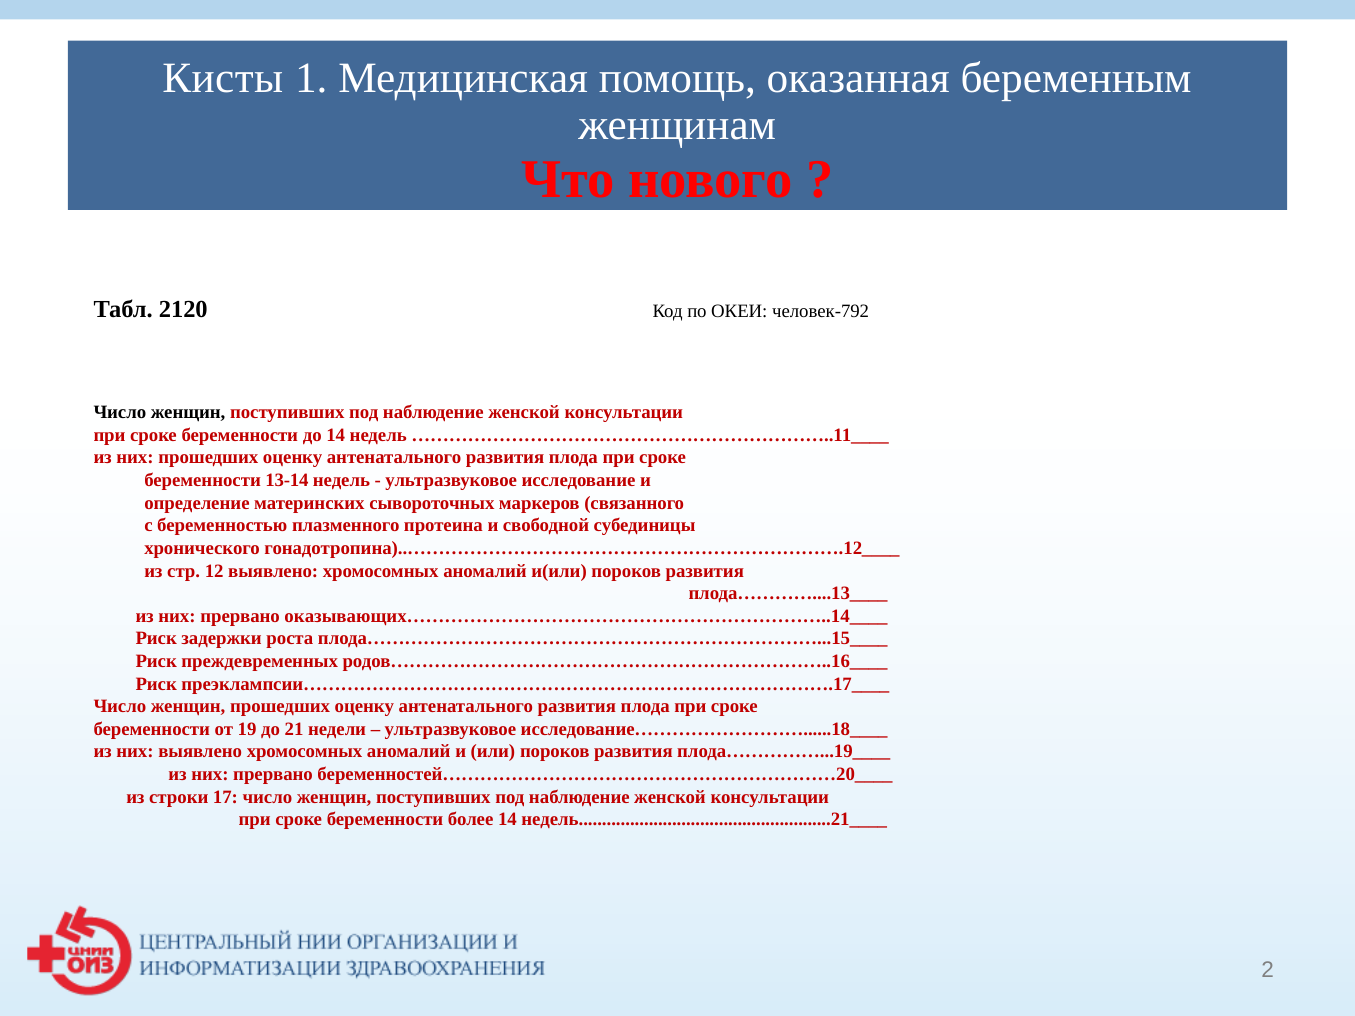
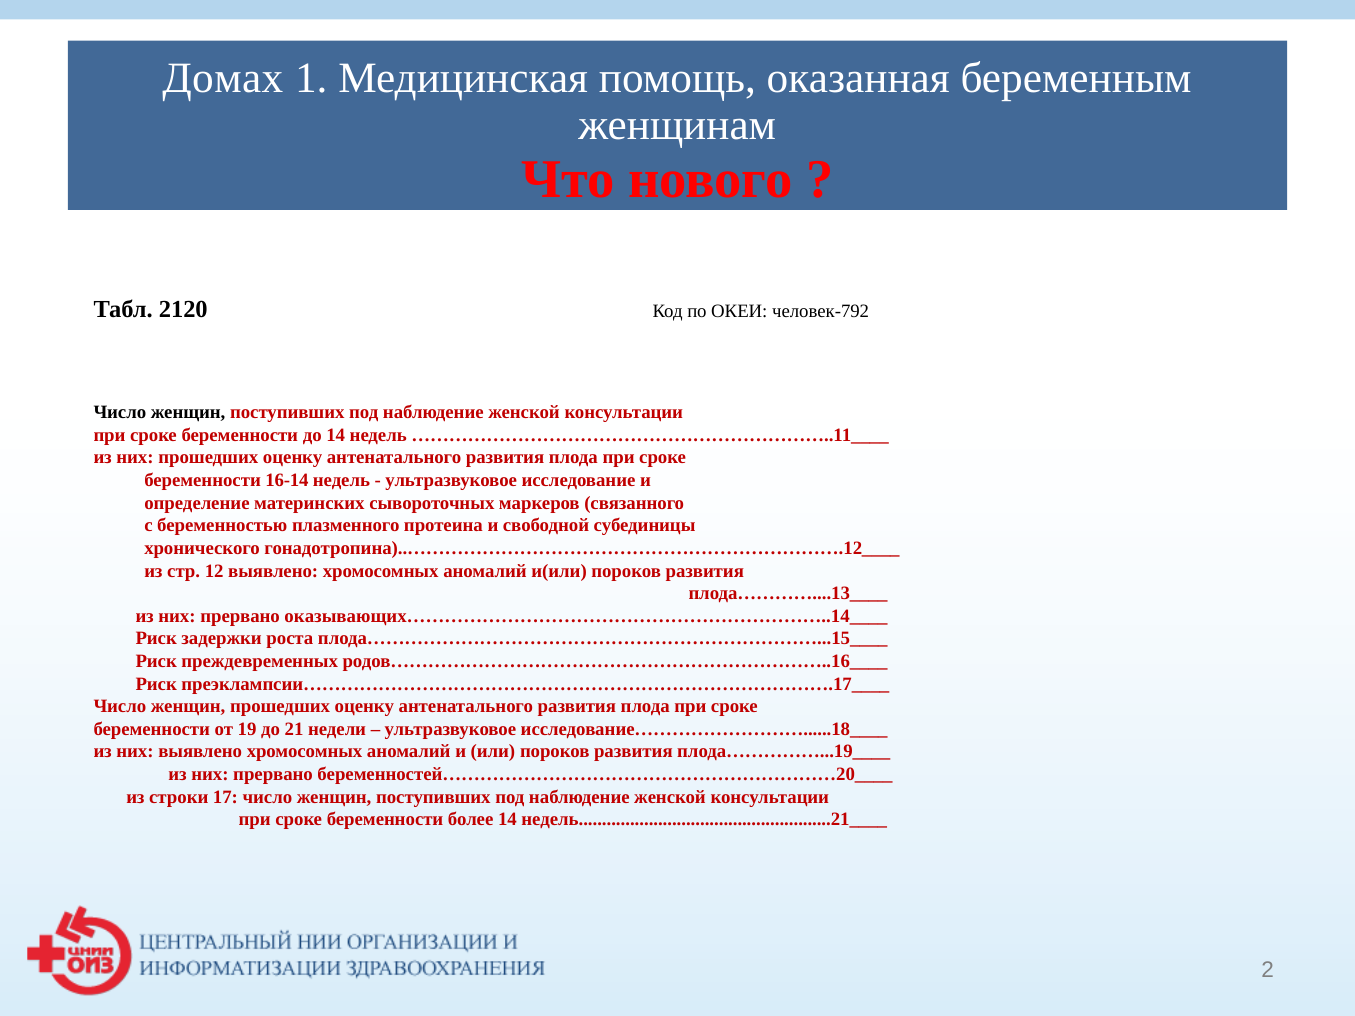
Кисты: Кисты -> Домах
13-14: 13-14 -> 16-14
